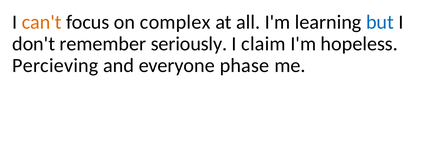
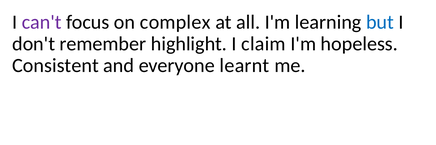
can't colour: orange -> purple
seriously: seriously -> highlight
Percieving: Percieving -> Consistent
phase: phase -> learnt
